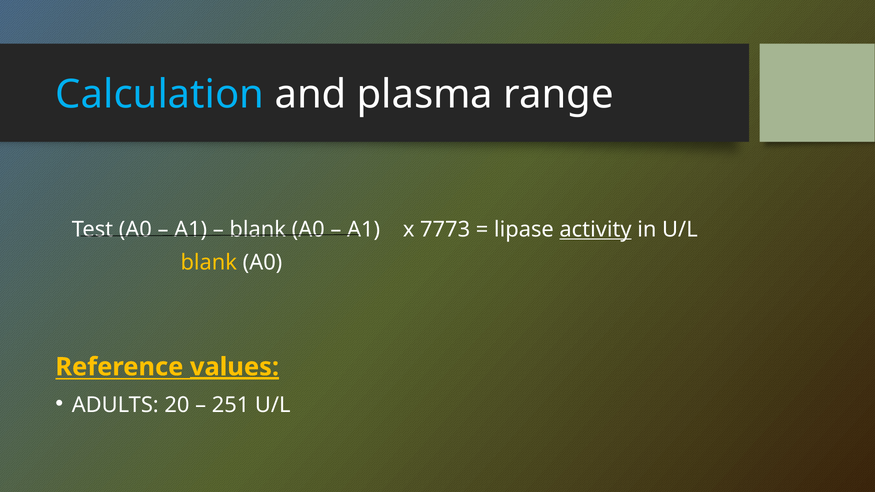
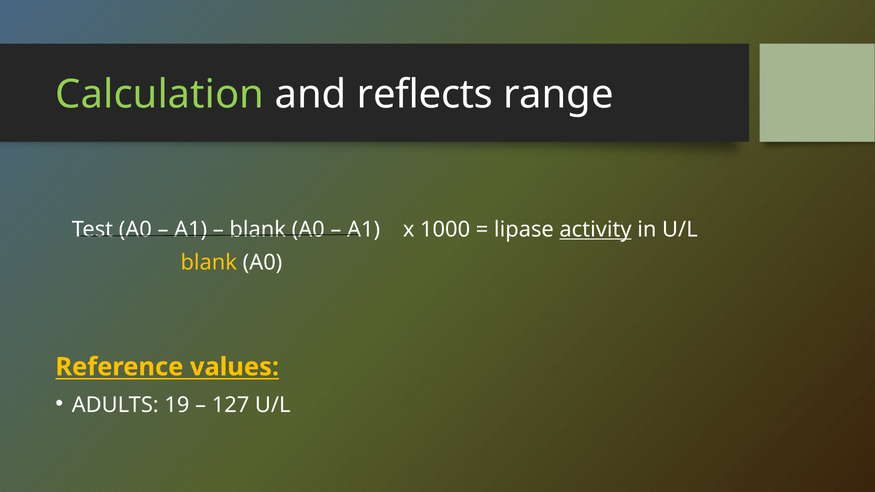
Calculation colour: light blue -> light green
plasma: plasma -> reflects
7773: 7773 -> 1000
values underline: present -> none
20: 20 -> 19
251: 251 -> 127
